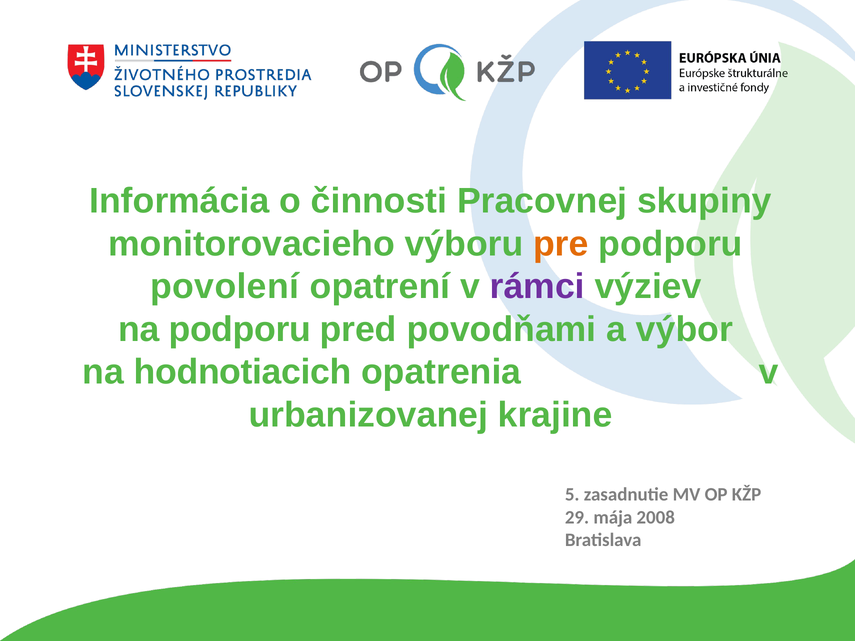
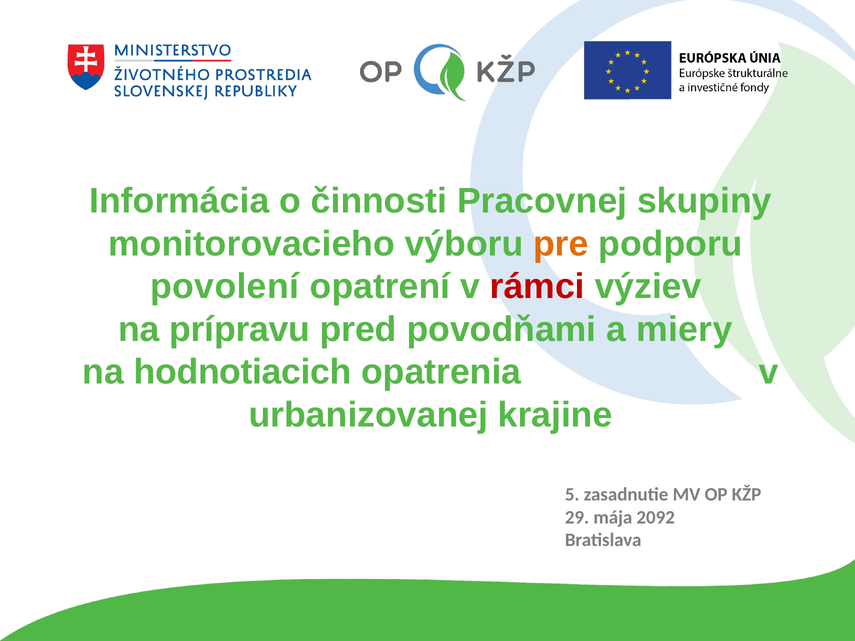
rámci colour: purple -> red
na podporu: podporu -> prípravu
výbor: výbor -> miery
2008: 2008 -> 2092
